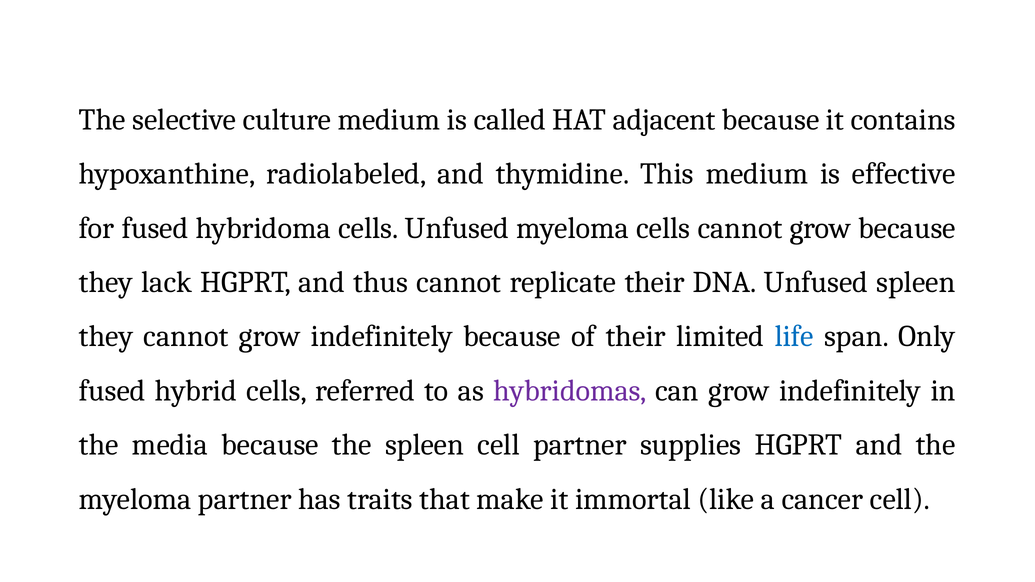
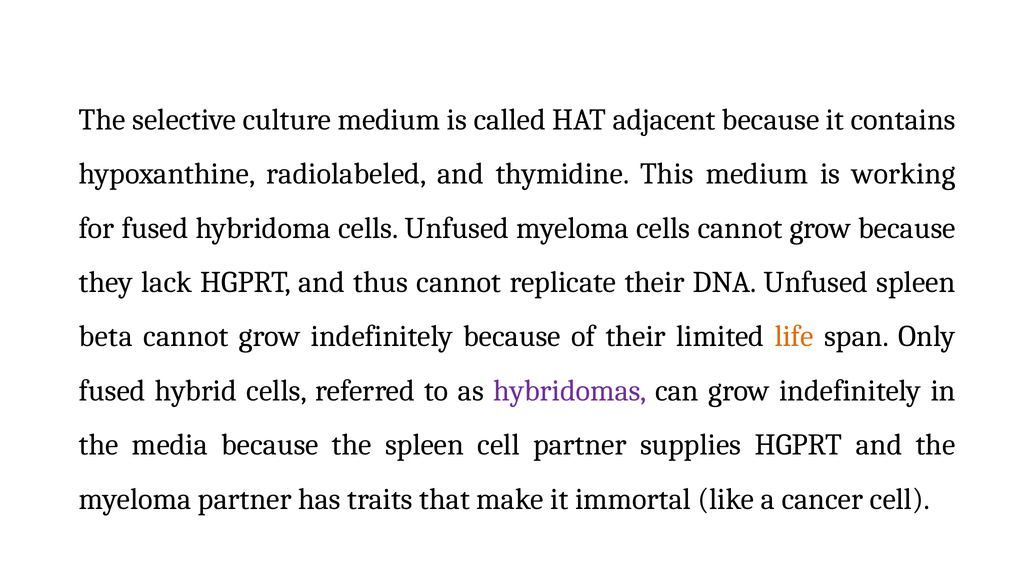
effective: effective -> working
they at (106, 337): they -> beta
life colour: blue -> orange
